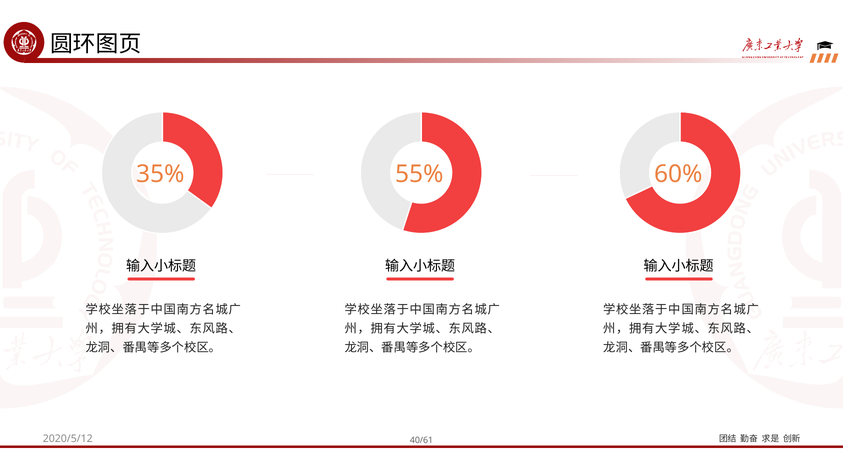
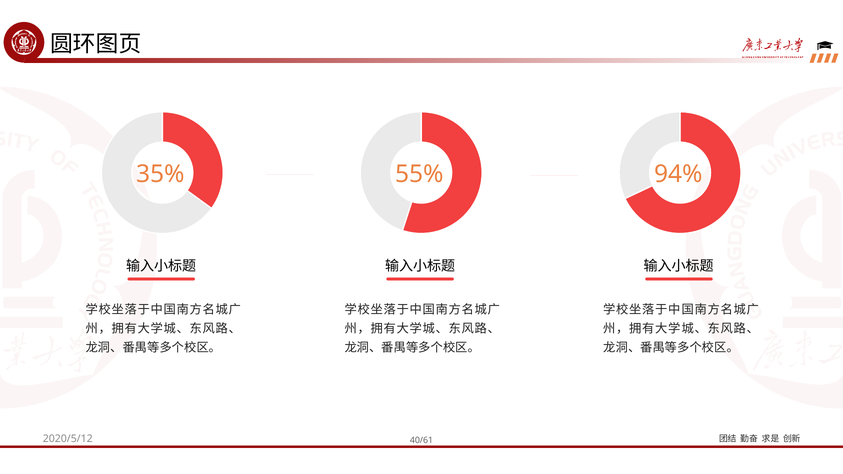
60%: 60% -> 94%
